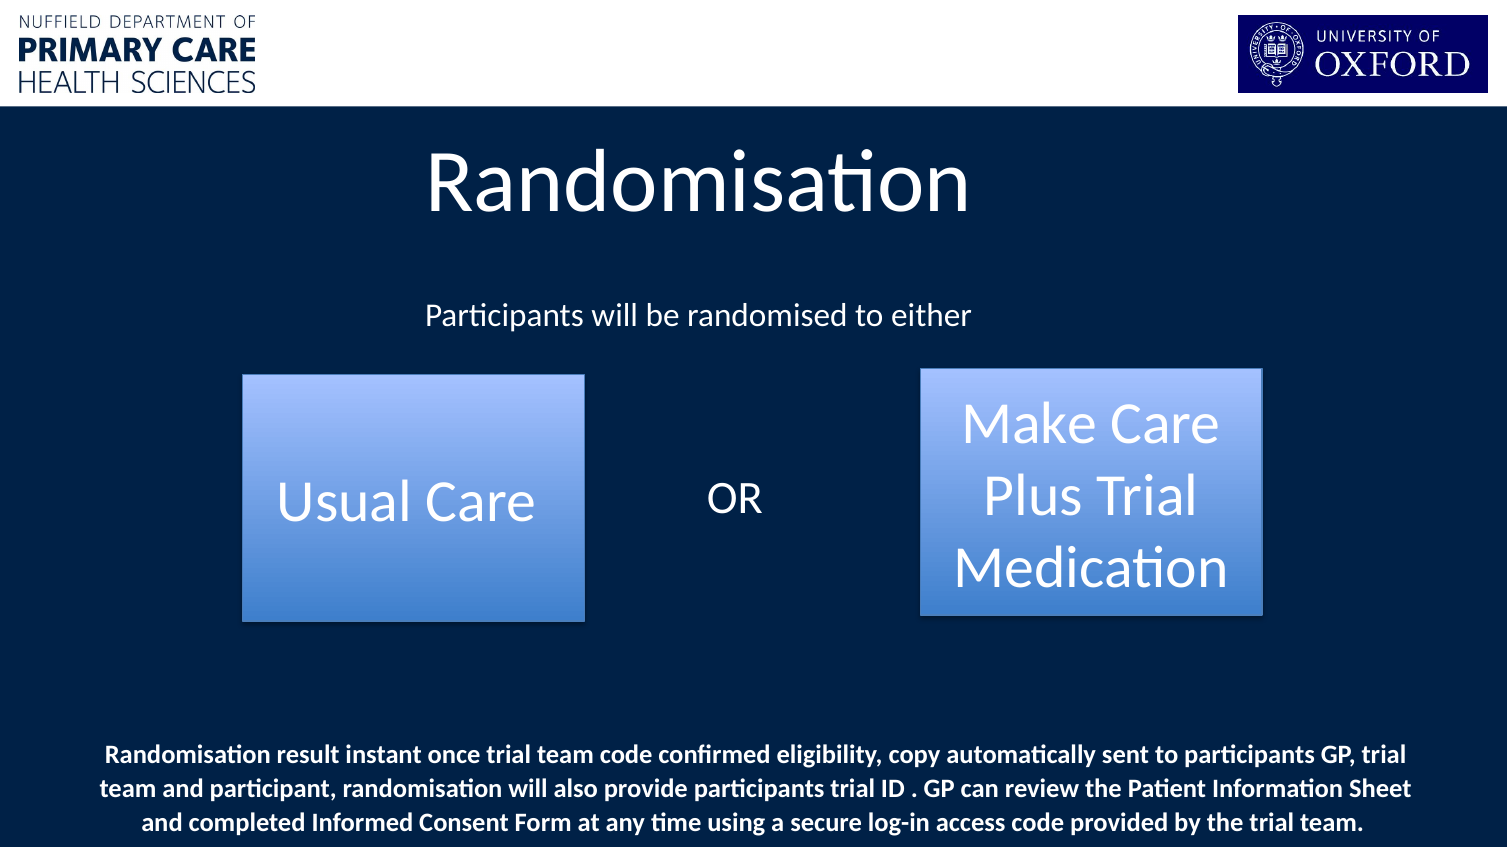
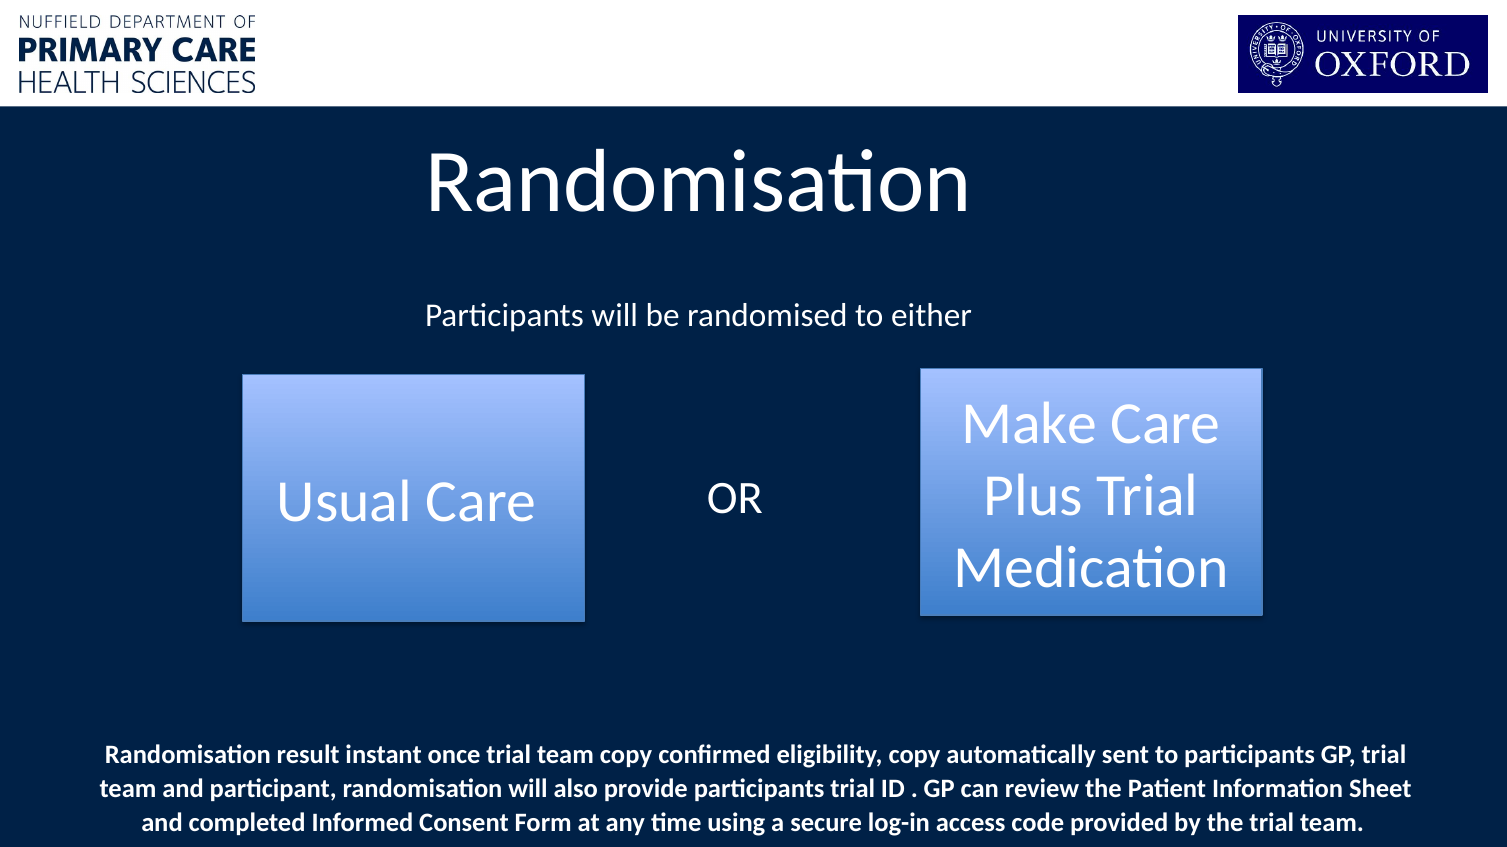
team code: code -> copy
